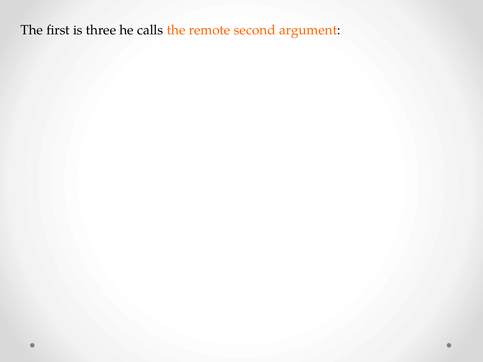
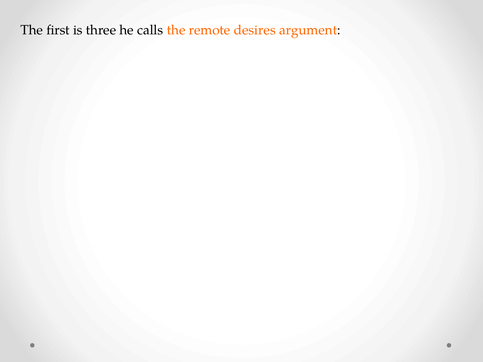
second: second -> desires
